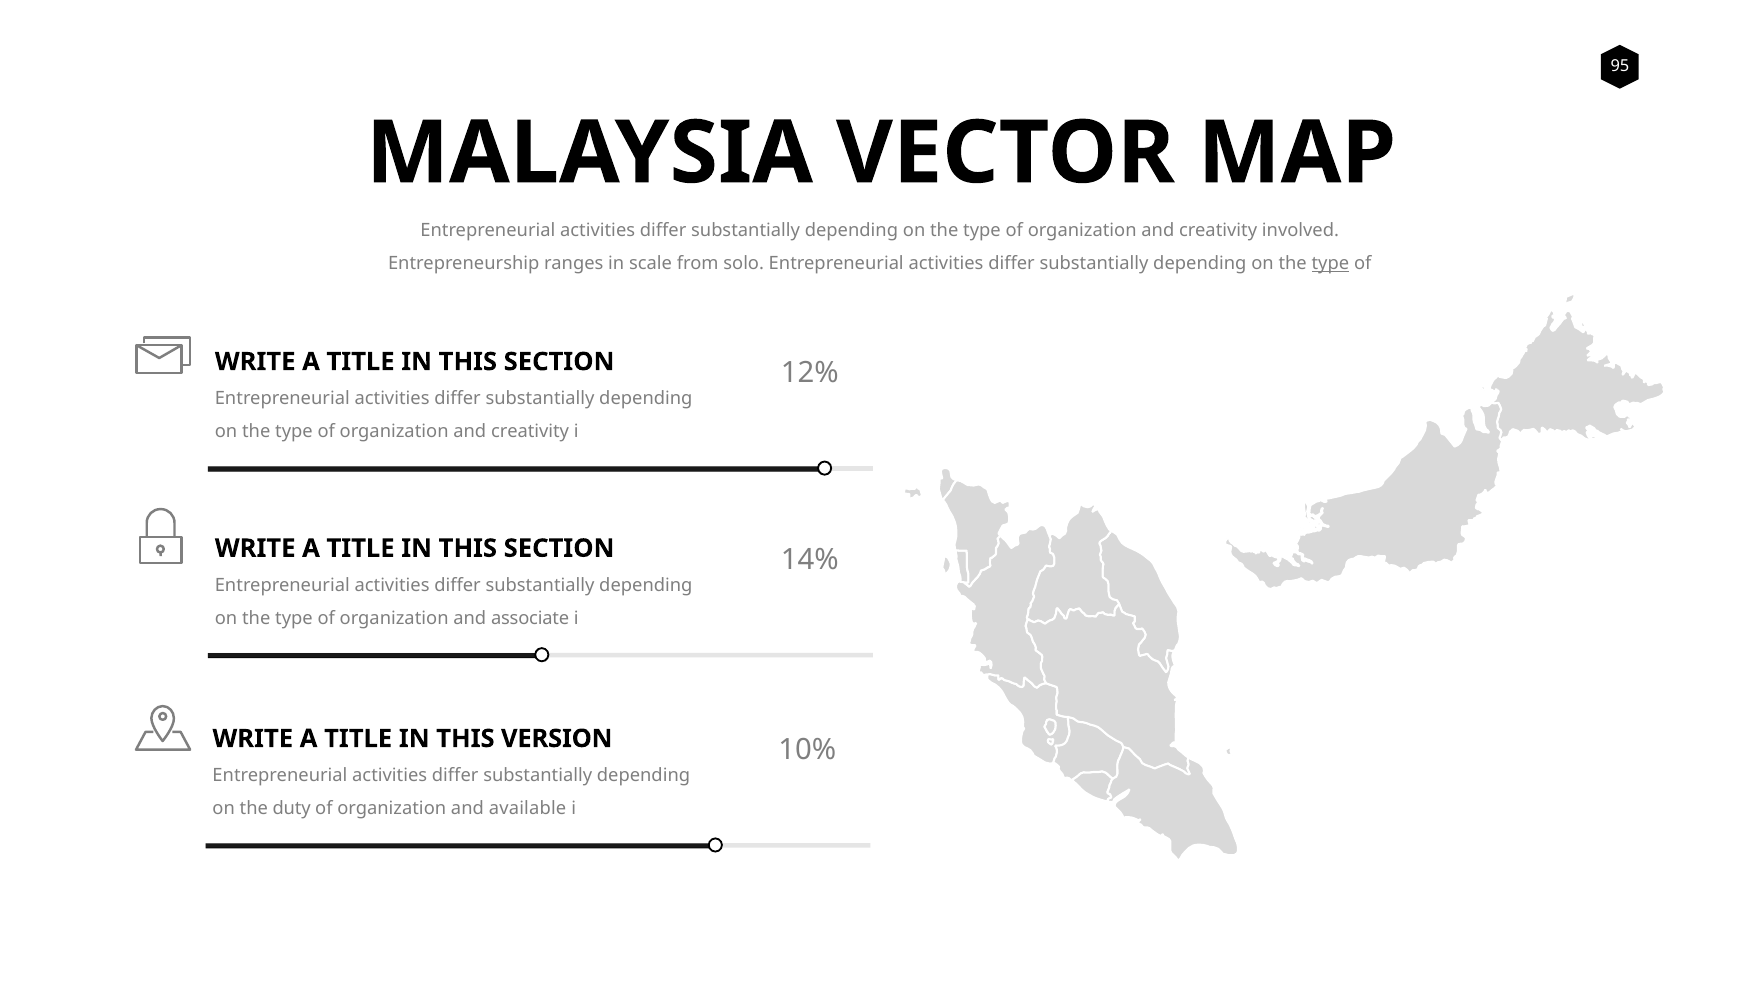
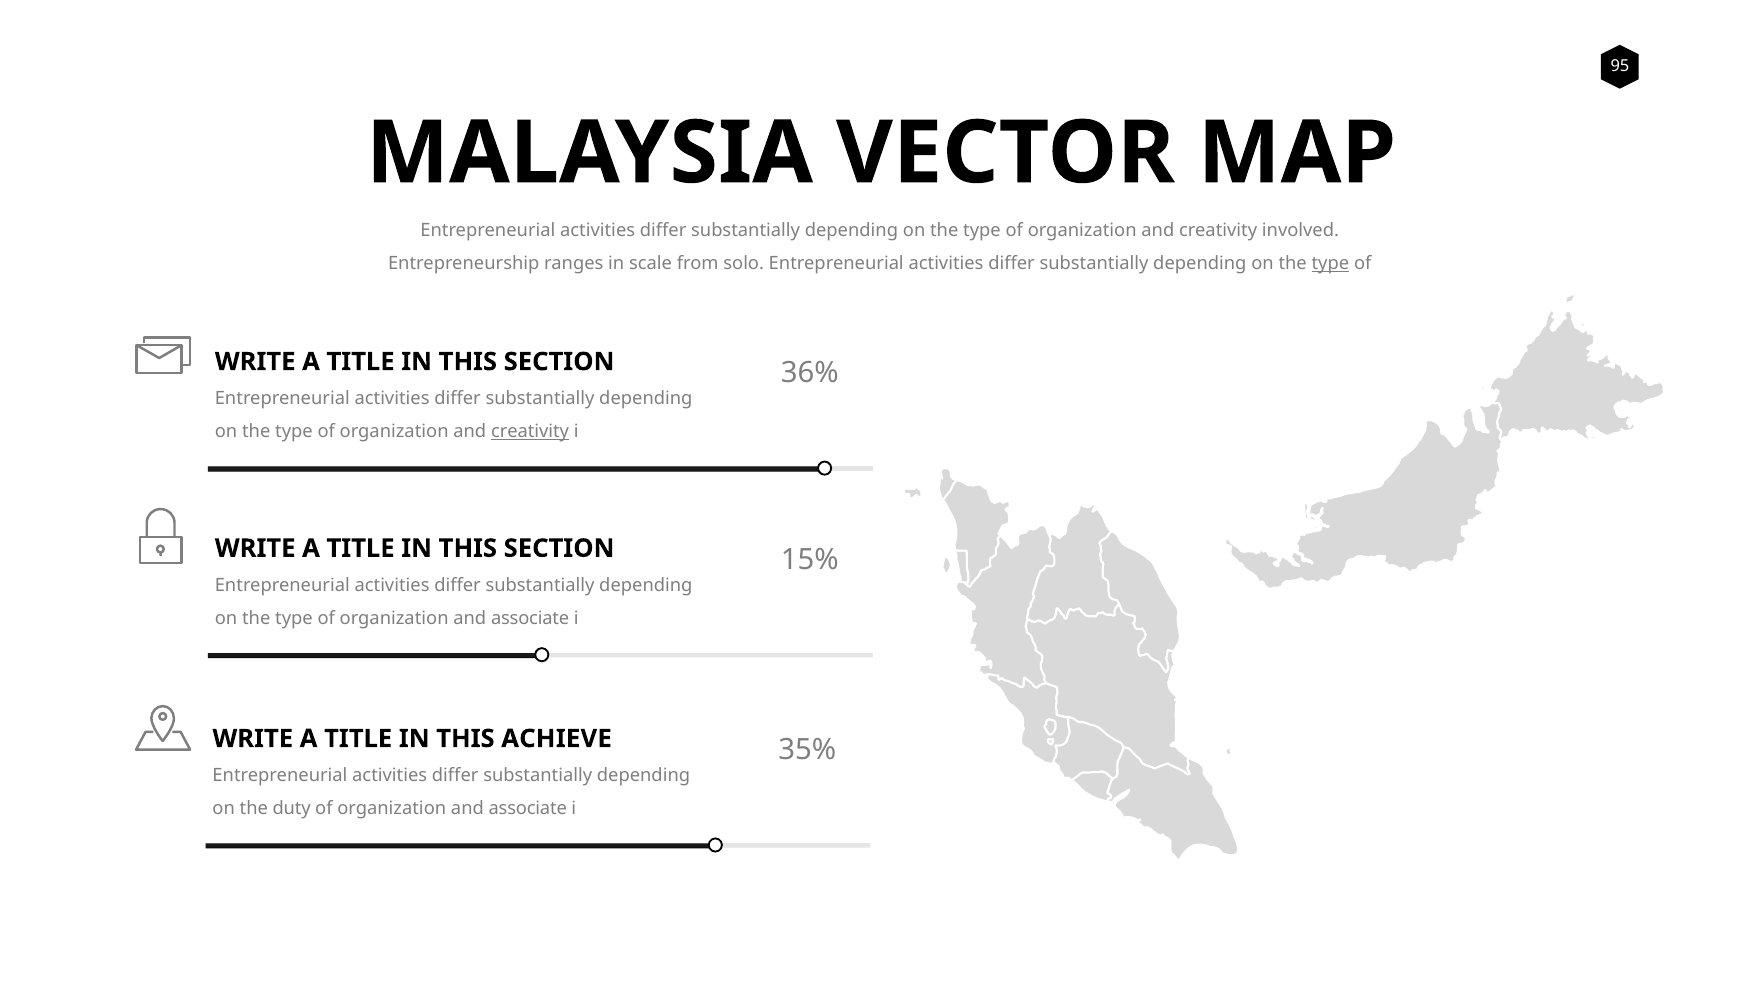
12%: 12% -> 36%
creativity at (530, 432) underline: none -> present
14%: 14% -> 15%
VERSION: VERSION -> ACHIEVE
10%: 10% -> 35%
available at (528, 809): available -> associate
